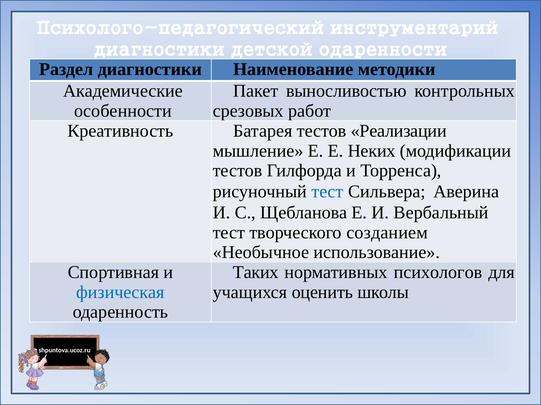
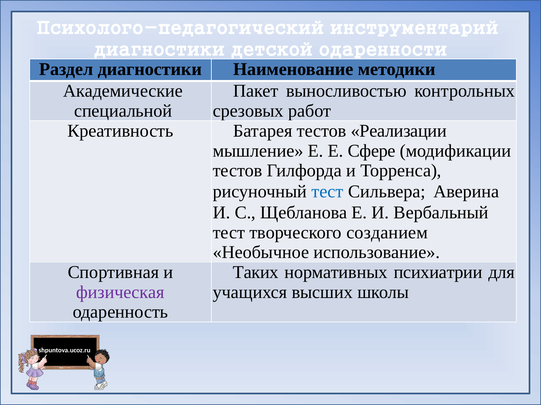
особенности: особенности -> специальной
Неких: Неких -> Сфере
психологов: психологов -> психиатрии
физическая colour: blue -> purple
оценить: оценить -> высших
